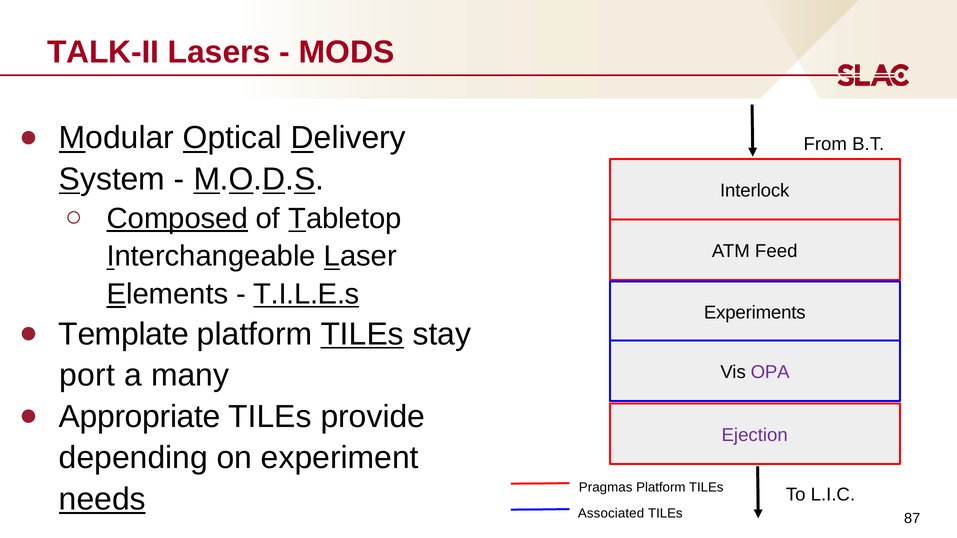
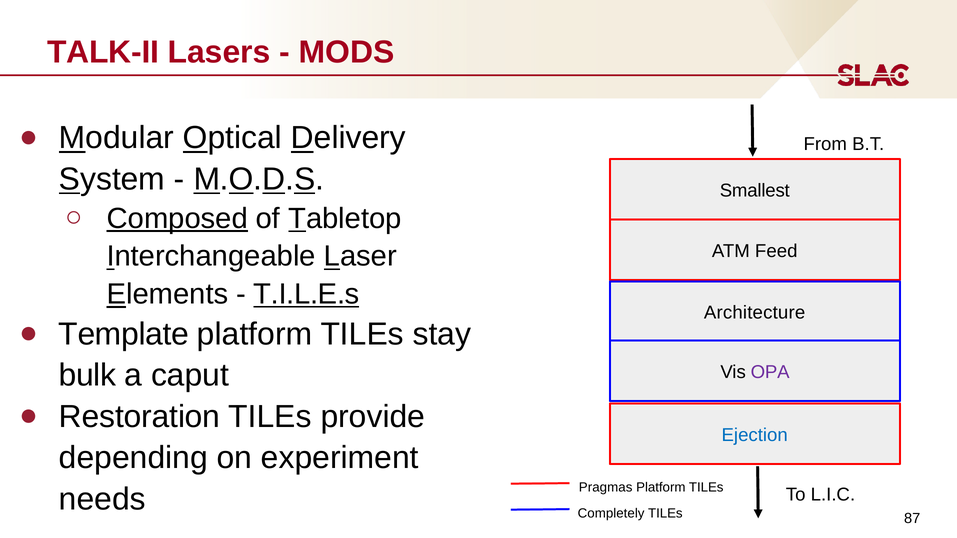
Interlock: Interlock -> Smallest
Experiments: Experiments -> Architecture
TILEs at (362, 334) underline: present -> none
port: port -> bulk
many: many -> caput
Appropriate: Appropriate -> Restoration
Ejection colour: purple -> blue
needs underline: present -> none
Associated: Associated -> Completely
